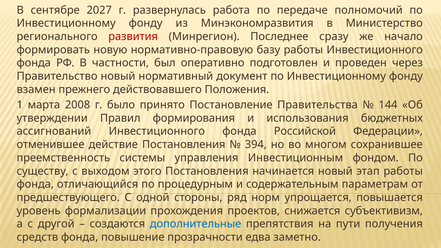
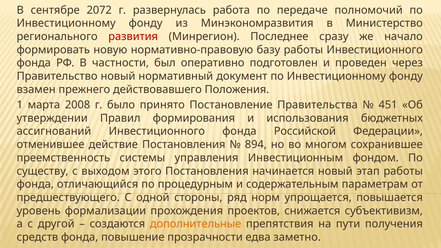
2027: 2027 -> 2072
144: 144 -> 451
394: 394 -> 894
дополнительные colour: blue -> orange
